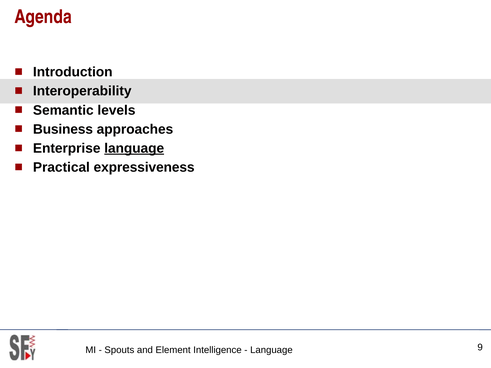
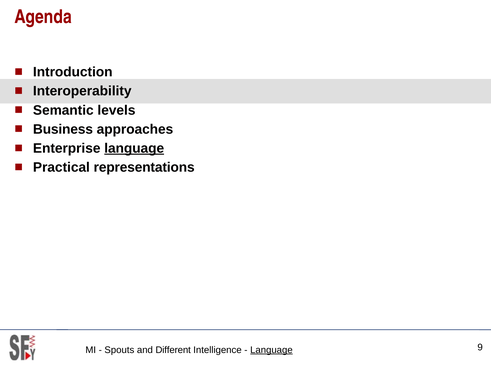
expressiveness: expressiveness -> representations
Element: Element -> Different
Language at (271, 350) underline: none -> present
